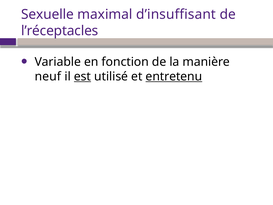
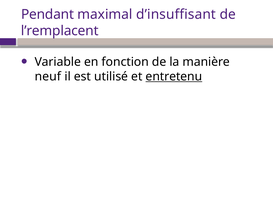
Sexuelle: Sexuelle -> Pendant
l’réceptacles: l’réceptacles -> l’remplacent
est underline: present -> none
